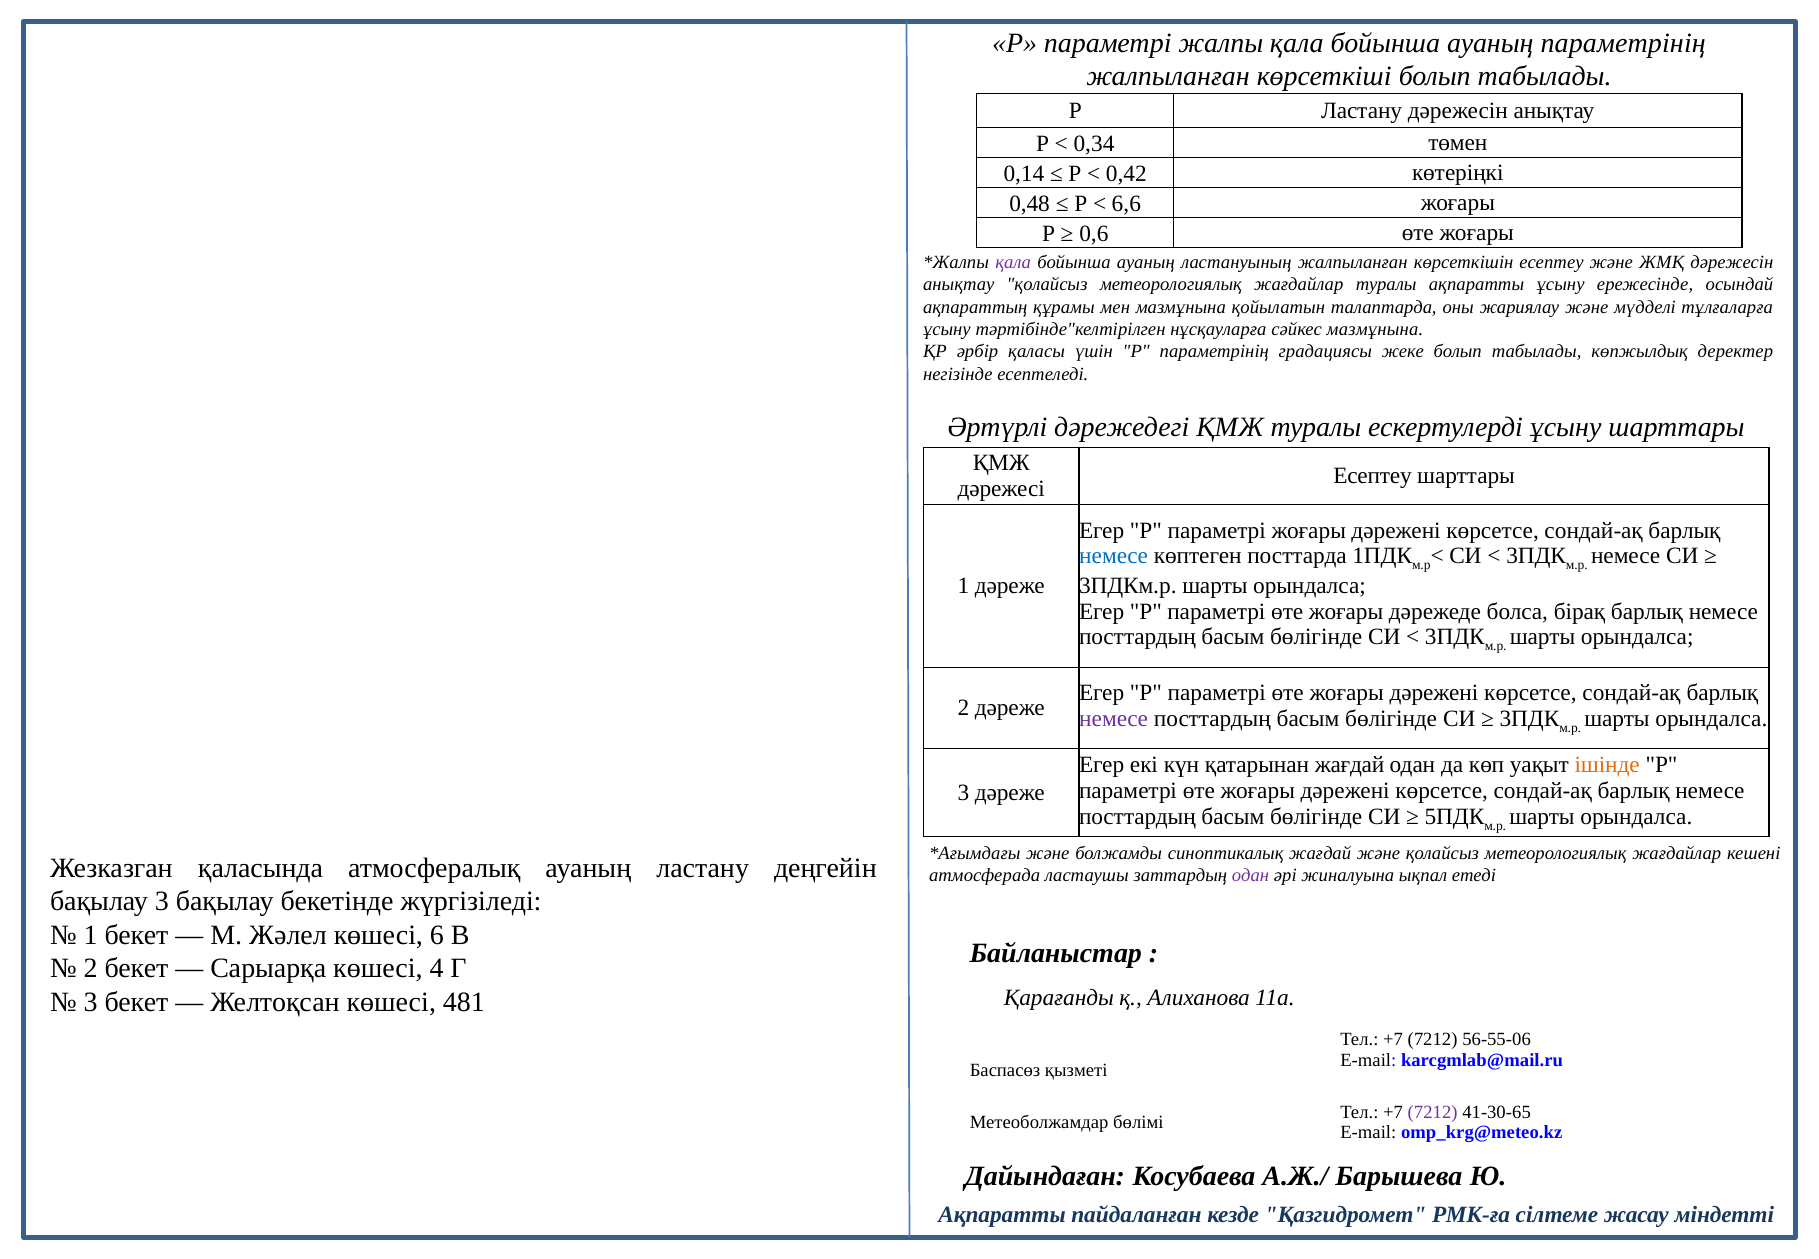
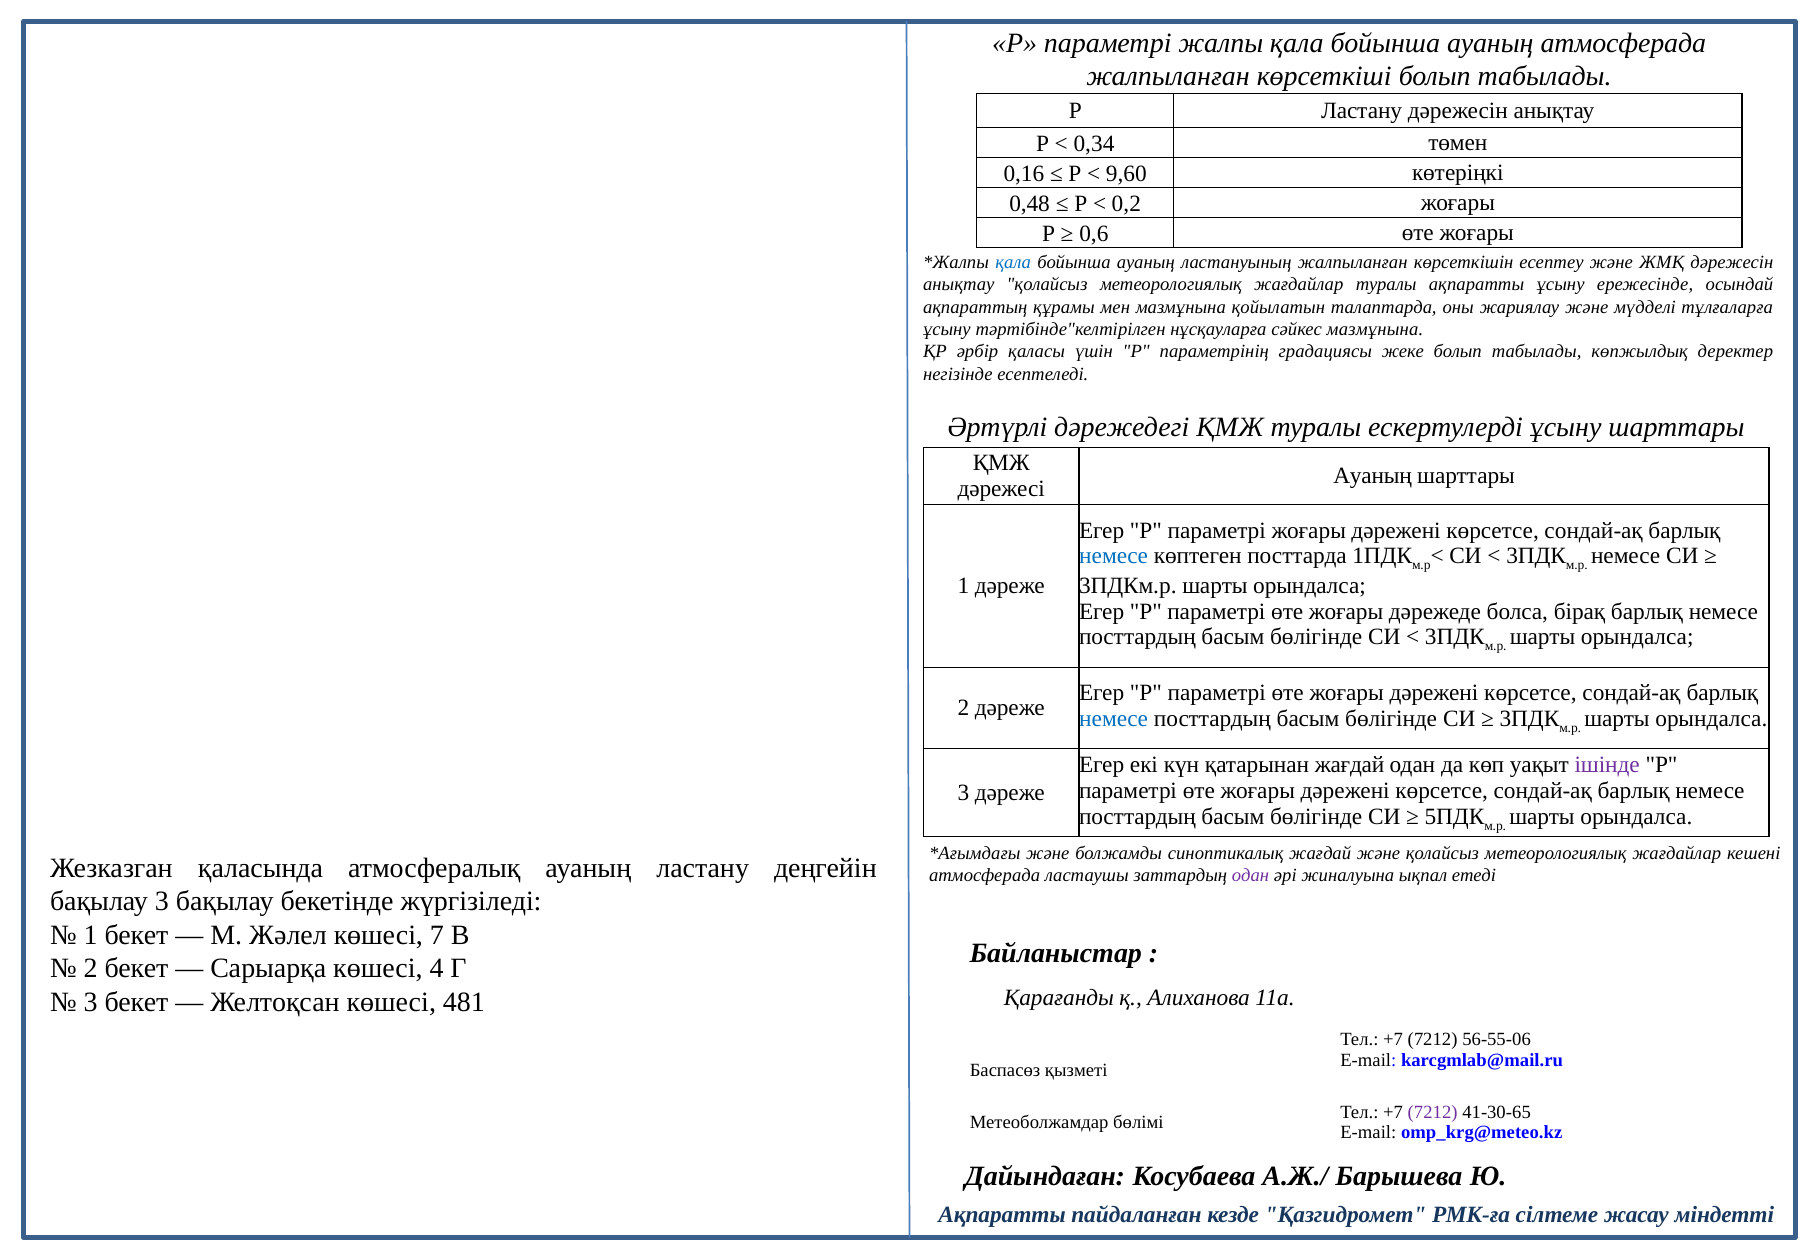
ауаның параметрінің: параметрінің -> атмосферада
0,14: 0,14 -> 0,16
0,42: 0,42 -> 9,60
6,6: 6,6 -> 0,2
қала at (1013, 262) colour: purple -> blue
Есептеу at (1373, 476): Есептеу -> Ауаның
немесе at (1114, 719) colour: purple -> blue
ішінде colour: orange -> purple
6: 6 -> 7
